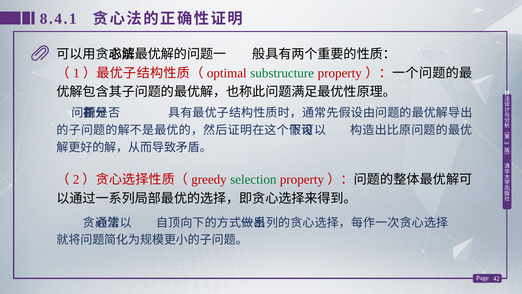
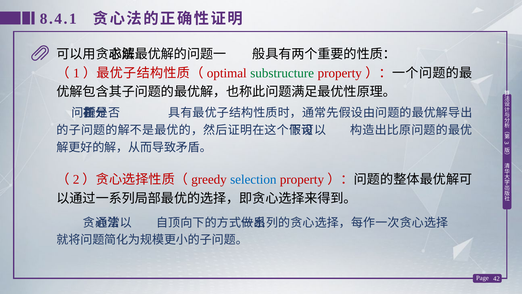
selection colour: green -> blue
